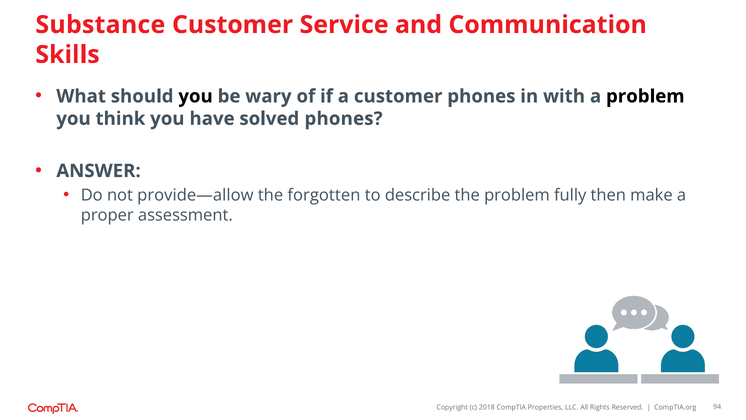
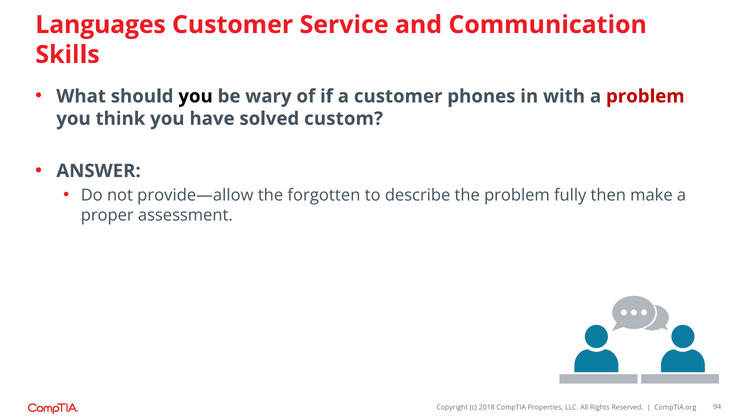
Substance: Substance -> Languages
problem at (645, 96) colour: black -> red
solved phones: phones -> custom
